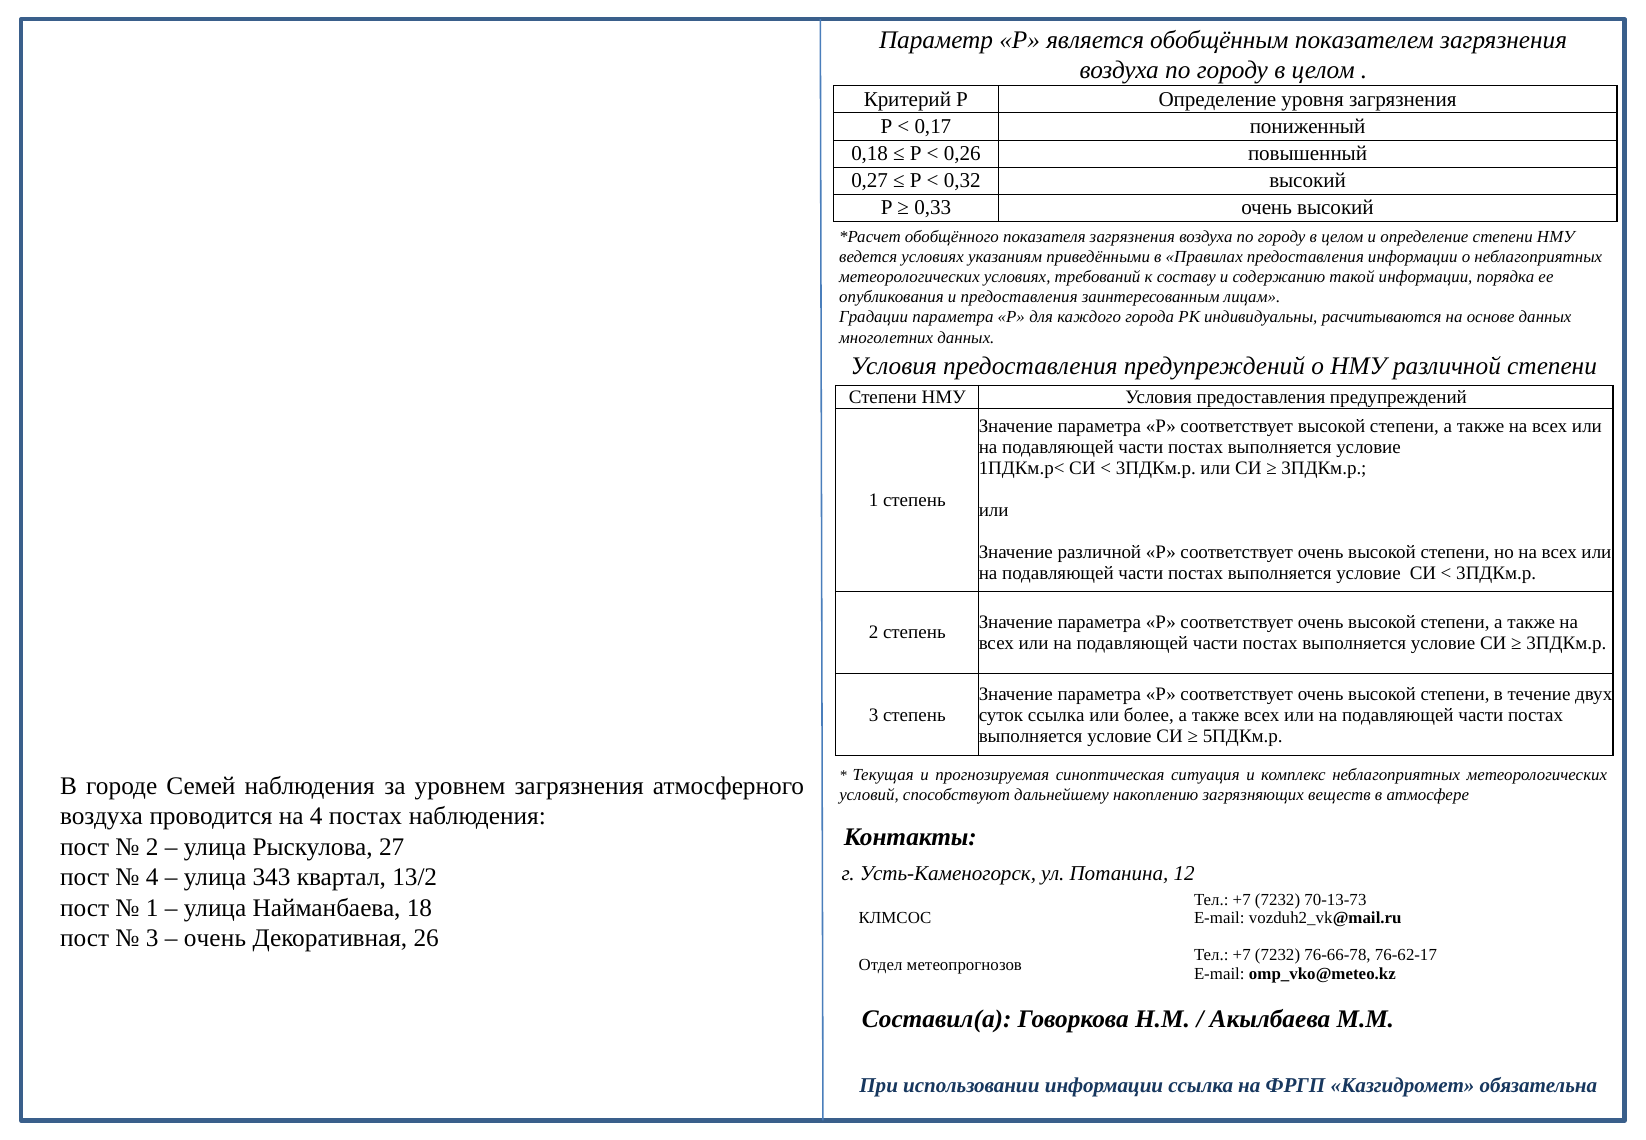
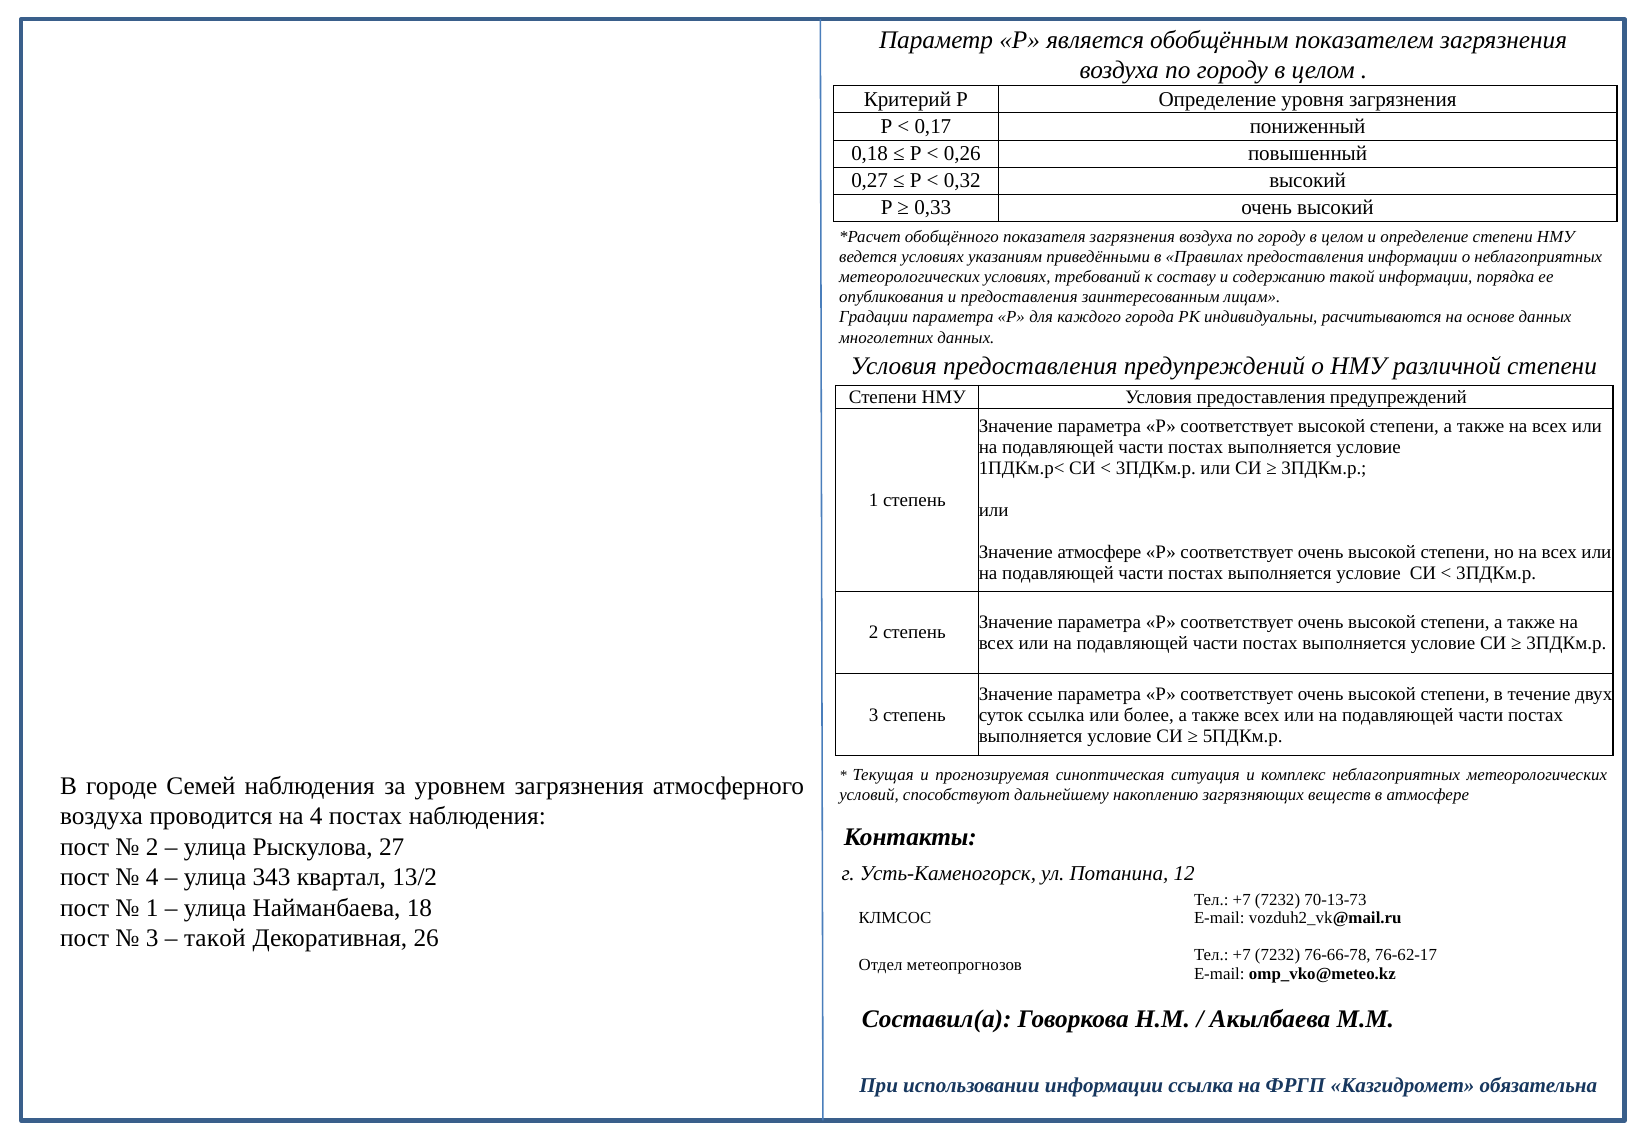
Значение различной: различной -> атмосфере
очень at (215, 938): очень -> такой
